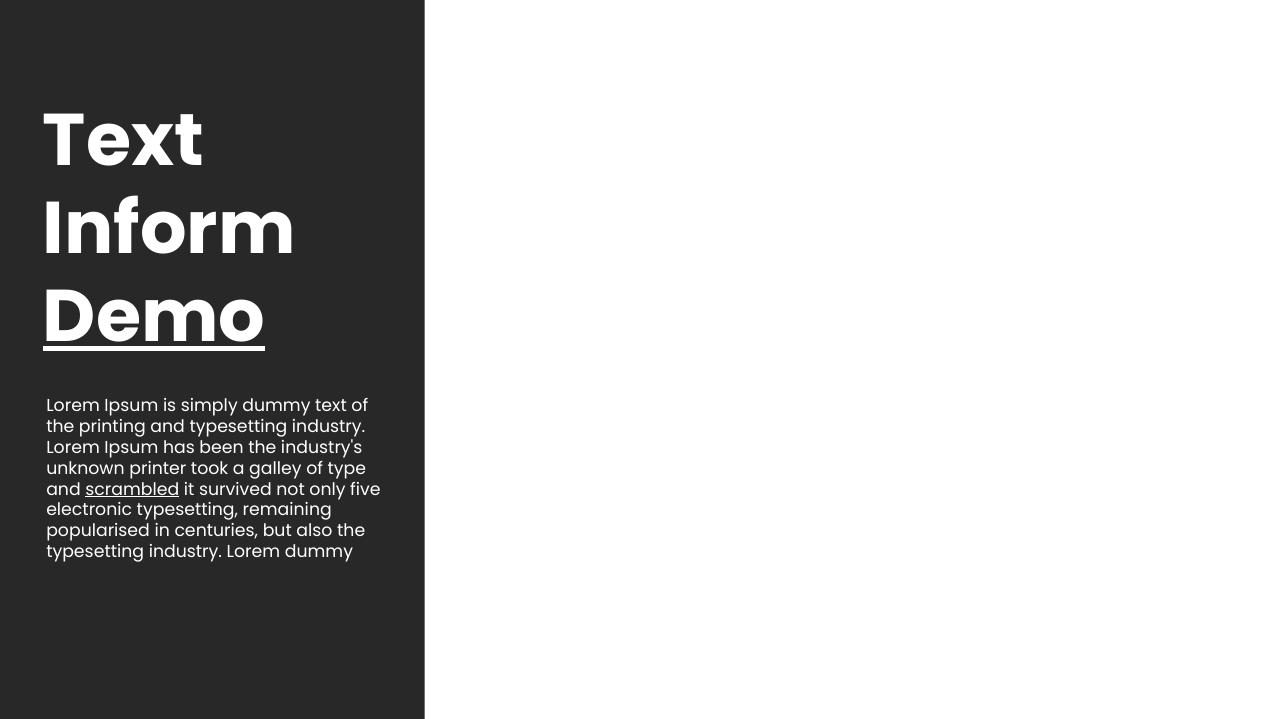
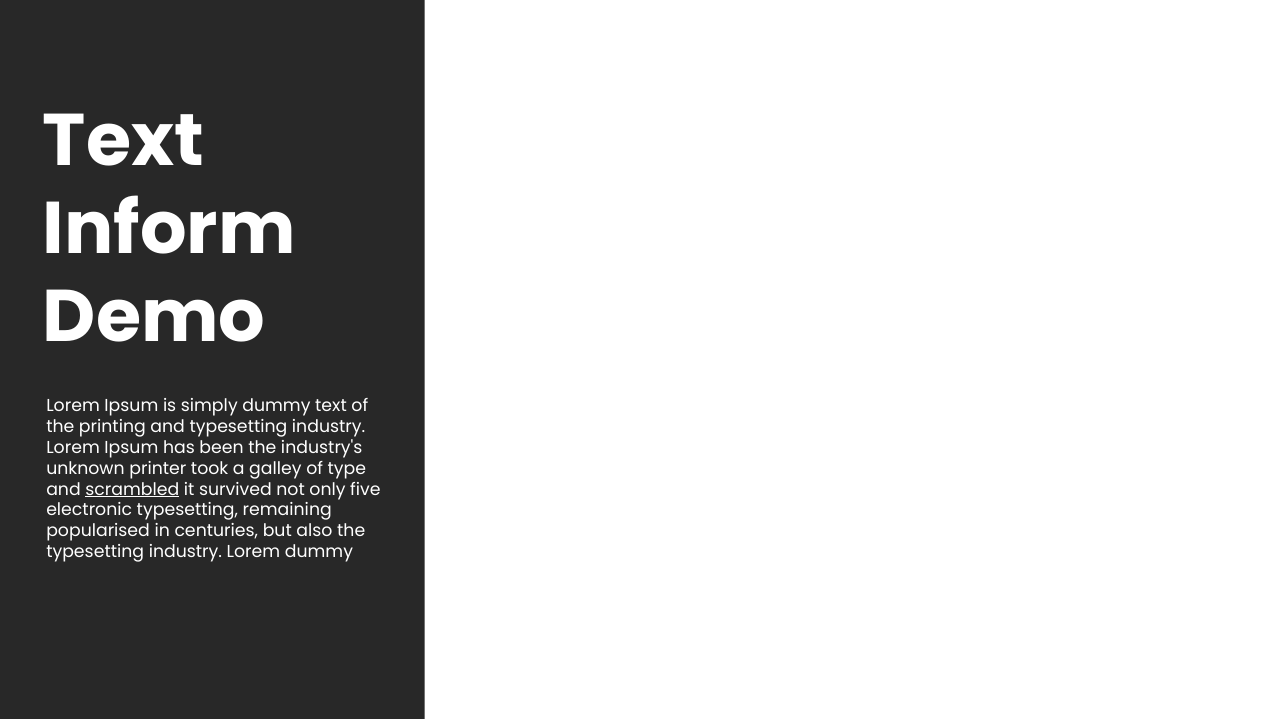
Demo underline: present -> none
